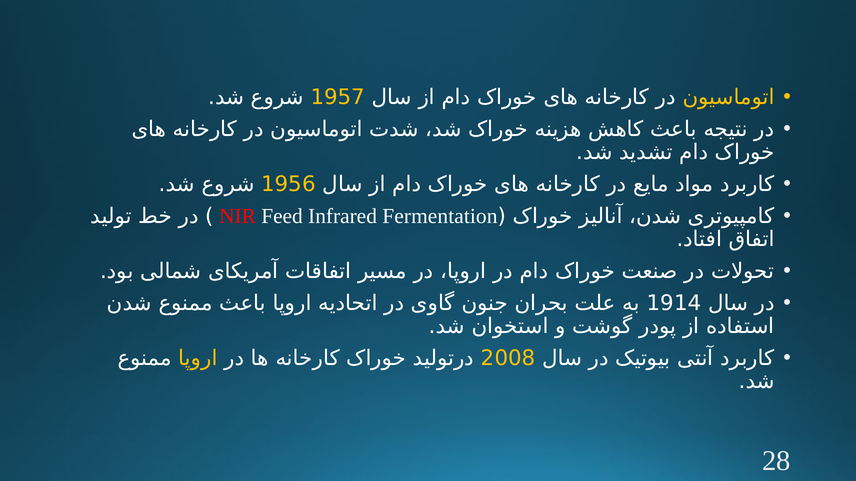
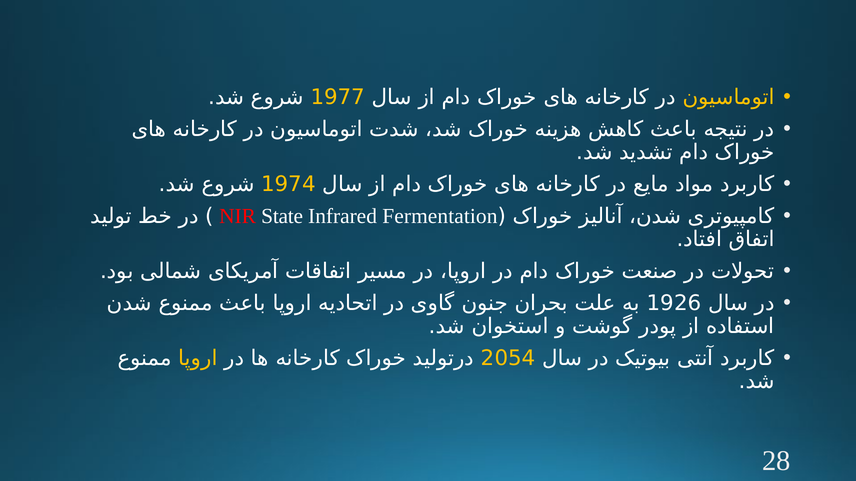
1957: 1957 -> 1977
1956: 1956 -> 1974
Feed: Feed -> State
1914: 1914 -> 1926
2008: 2008 -> 2054
